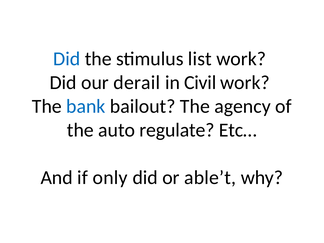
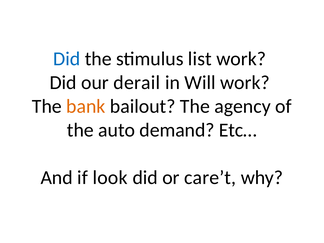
Civil: Civil -> Will
bank colour: blue -> orange
regulate: regulate -> demand
only: only -> look
able’t: able’t -> care’t
